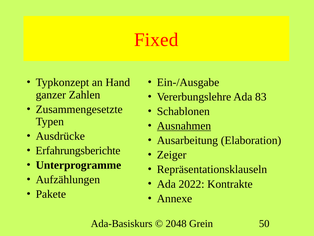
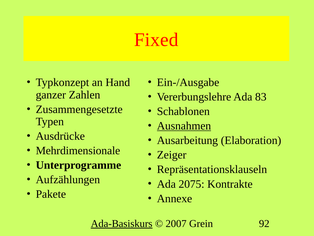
Erfahrungsberichte: Erfahrungsberichte -> Mehrdimensionale
2022: 2022 -> 2075
Ada-Basiskurs underline: none -> present
2048: 2048 -> 2007
50: 50 -> 92
